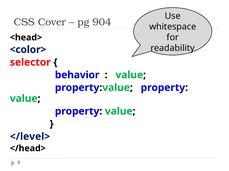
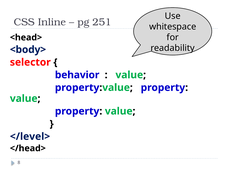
Cover: Cover -> Inline
904: 904 -> 251
<color>: <color> -> <body>
